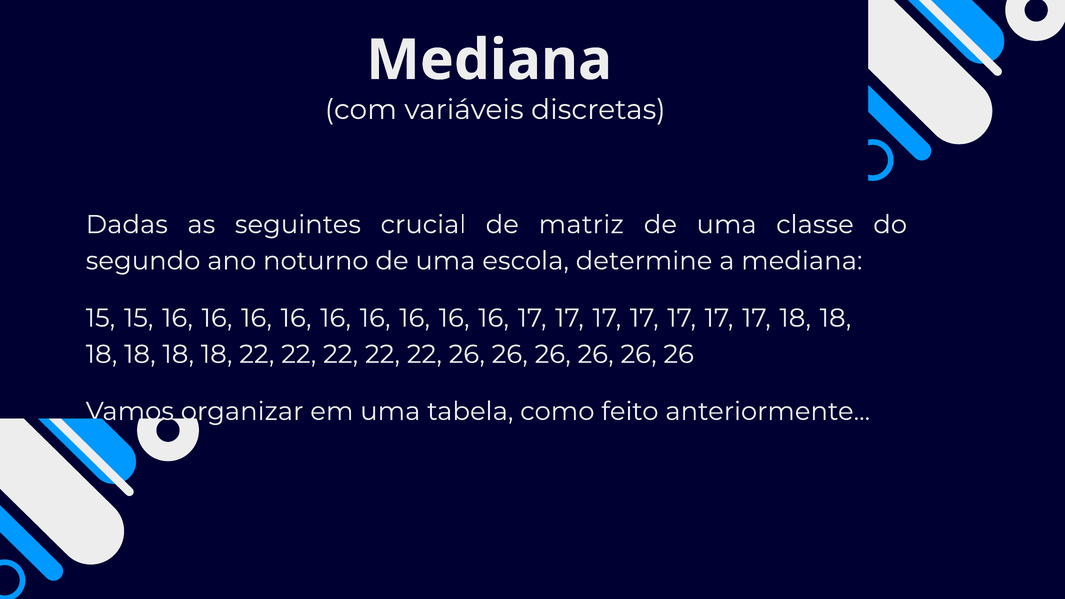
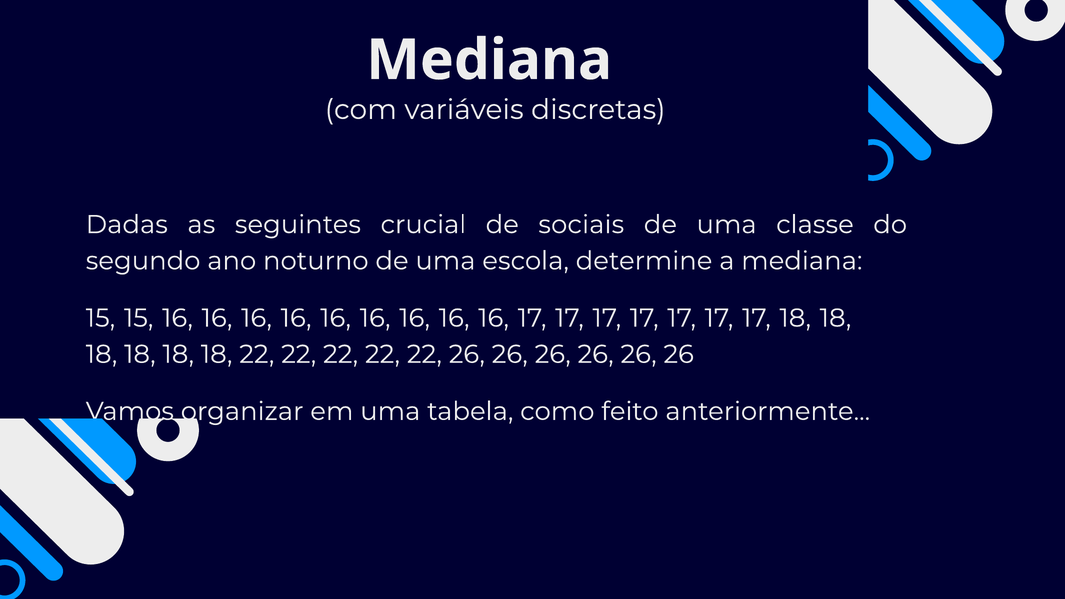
matriz: matriz -> sociais
